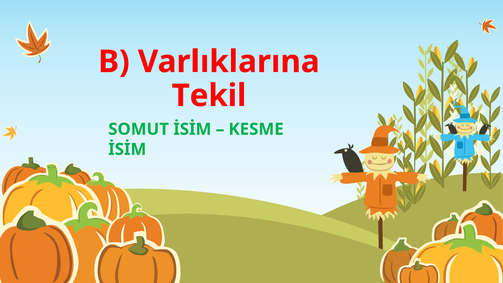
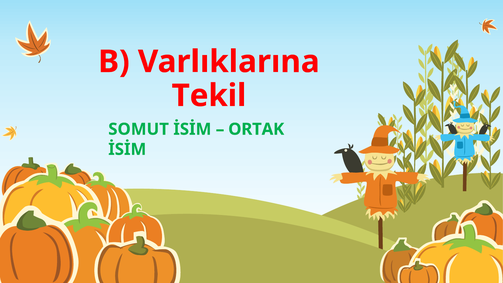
KESME: KESME -> ORTAK
